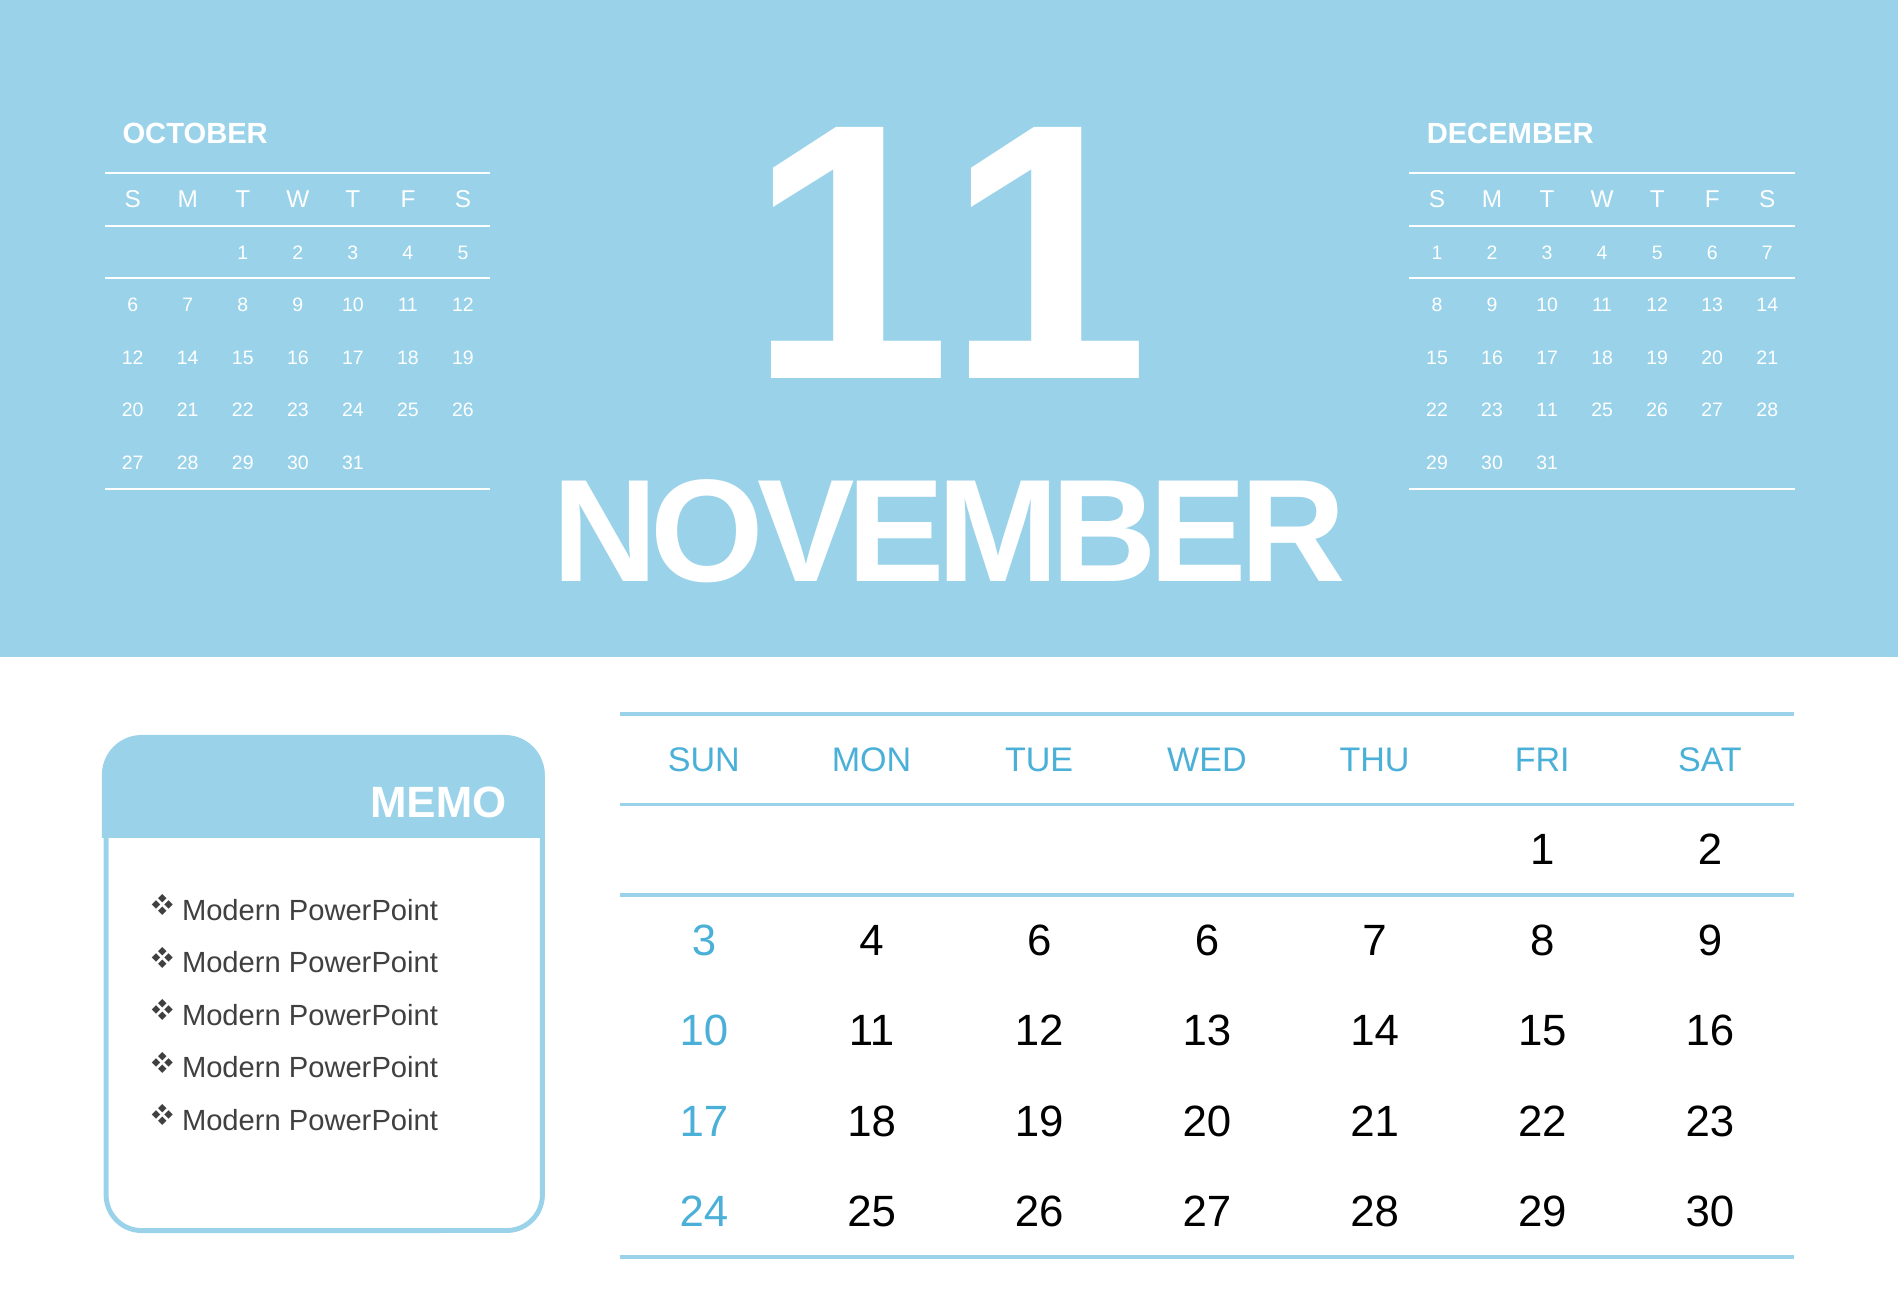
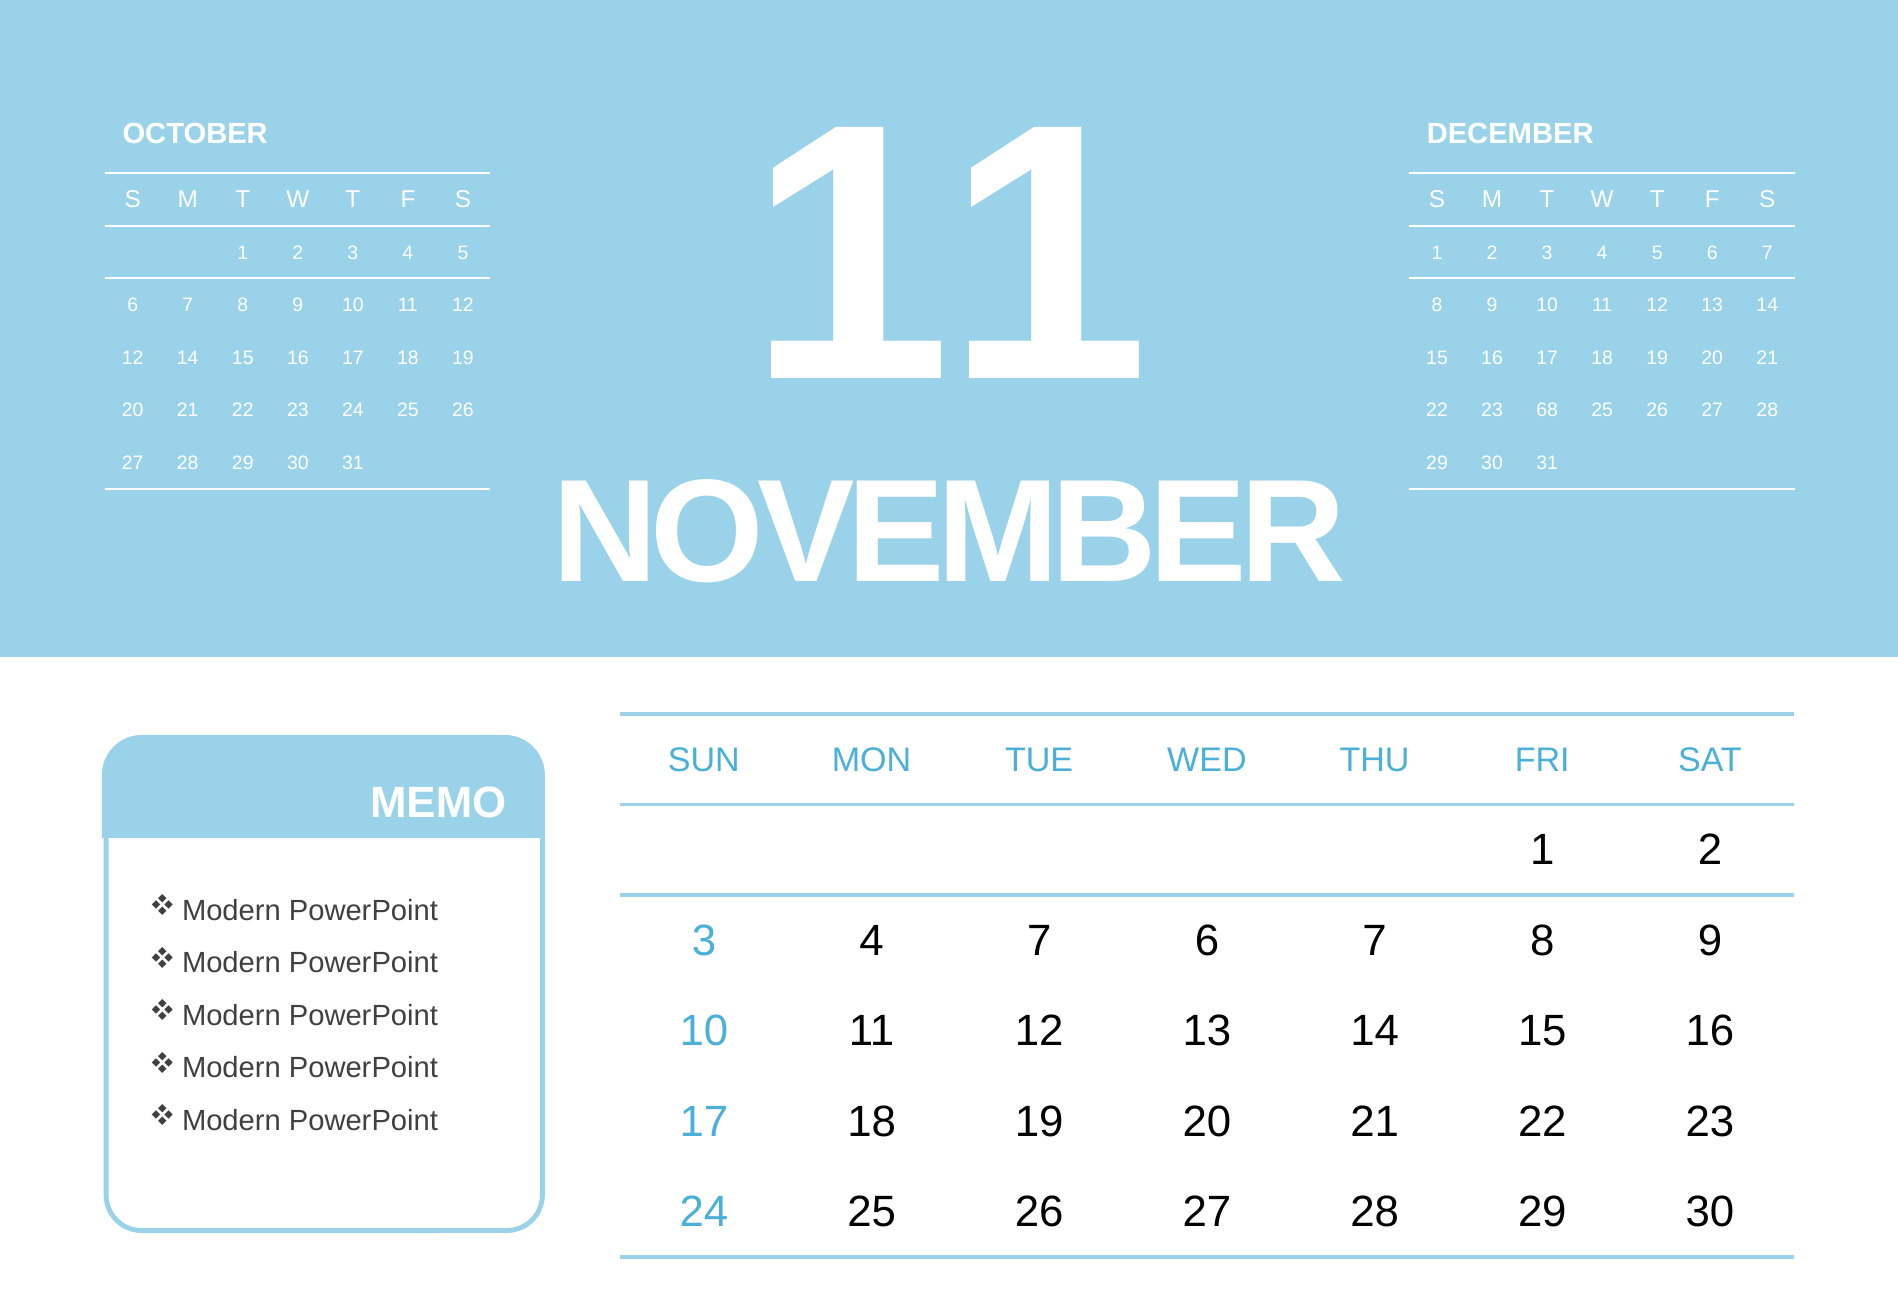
23 11: 11 -> 68
4 6: 6 -> 7
